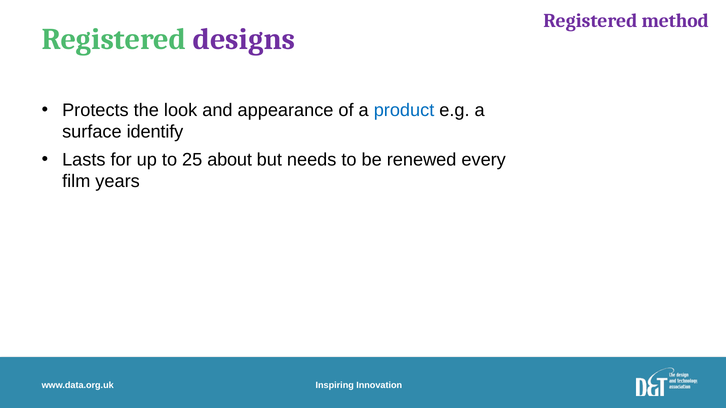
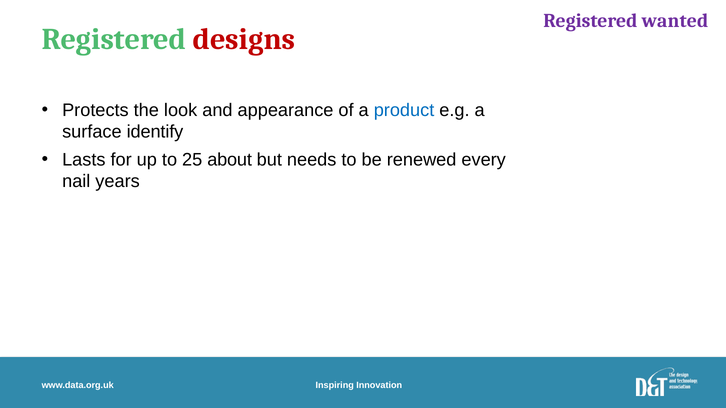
method: method -> wanted
designs colour: purple -> red
film: film -> nail
